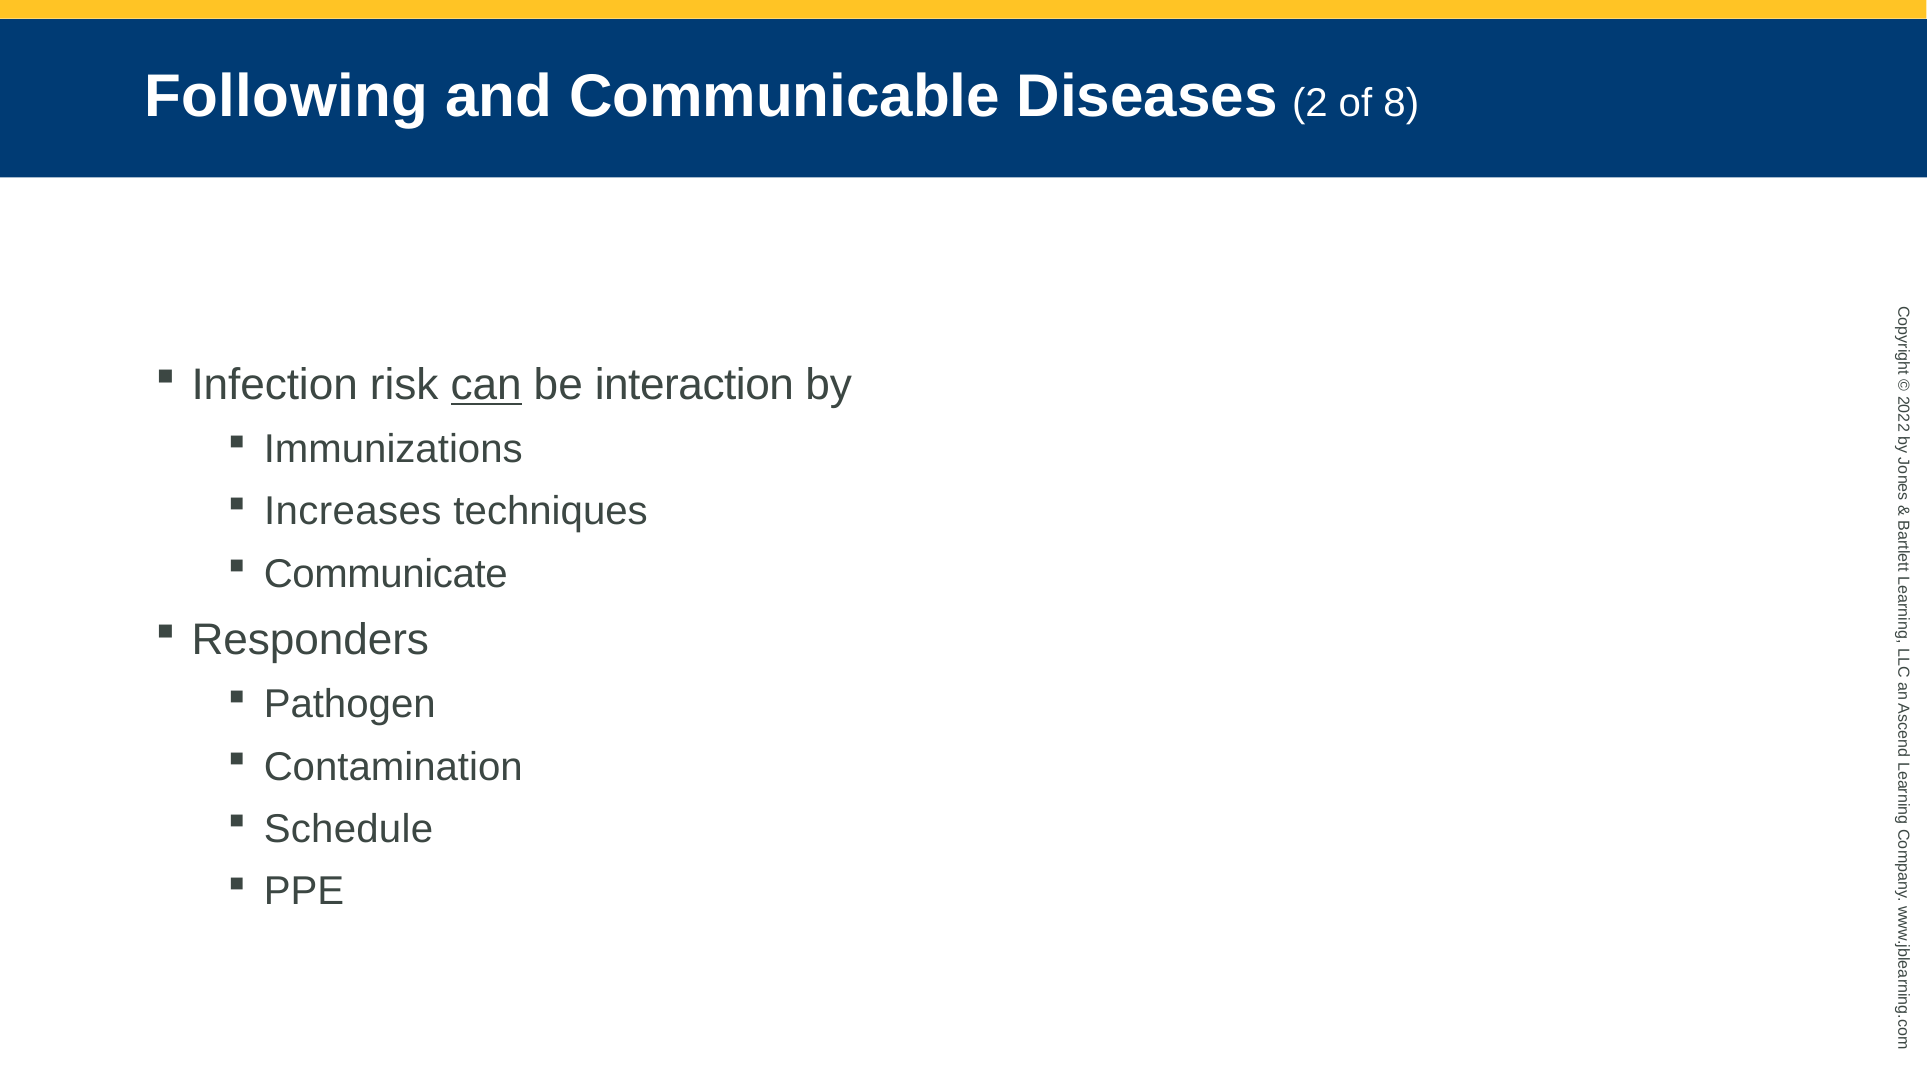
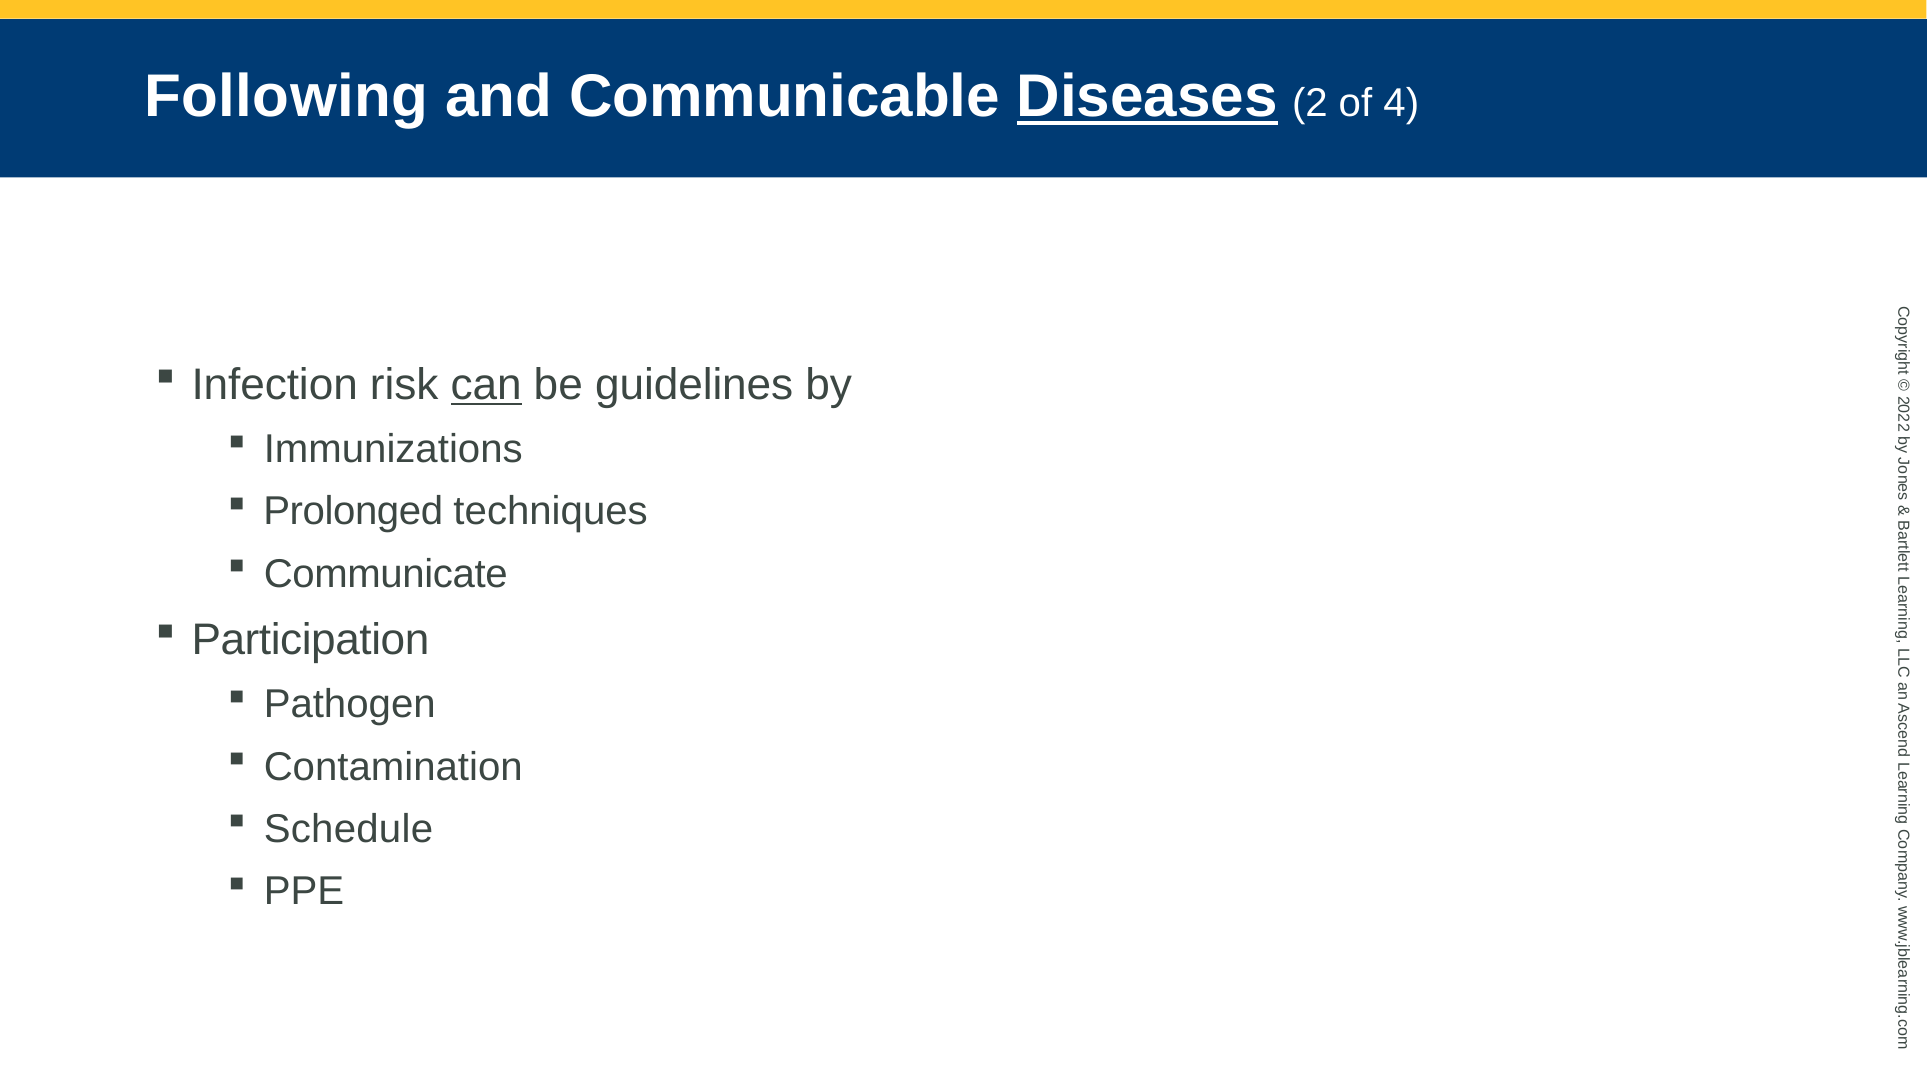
Diseases underline: none -> present
8: 8 -> 4
interaction: interaction -> guidelines
Increases: Increases -> Prolonged
Responders: Responders -> Participation
